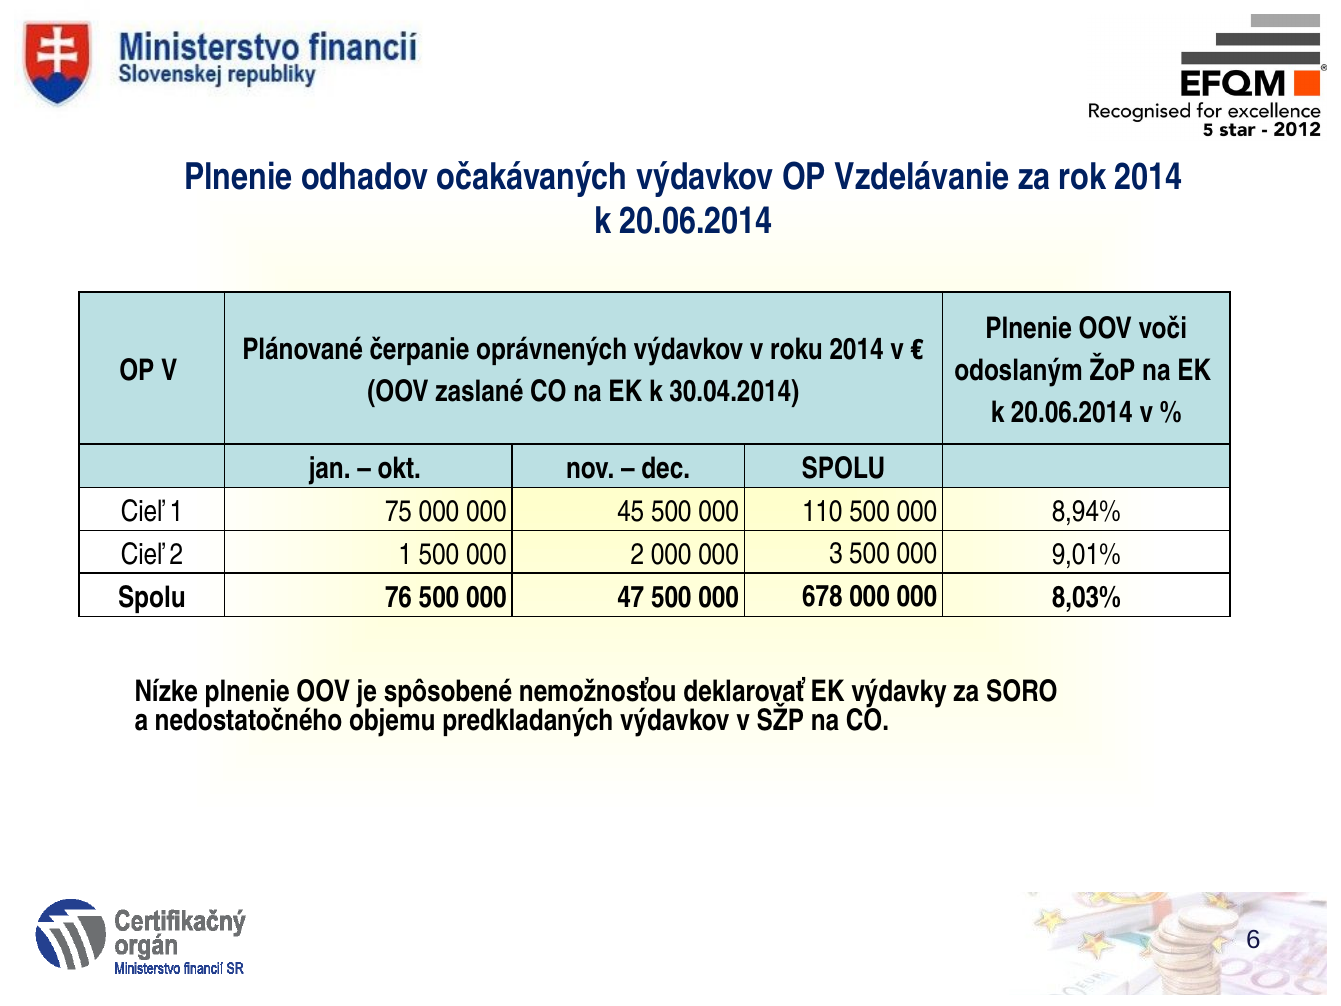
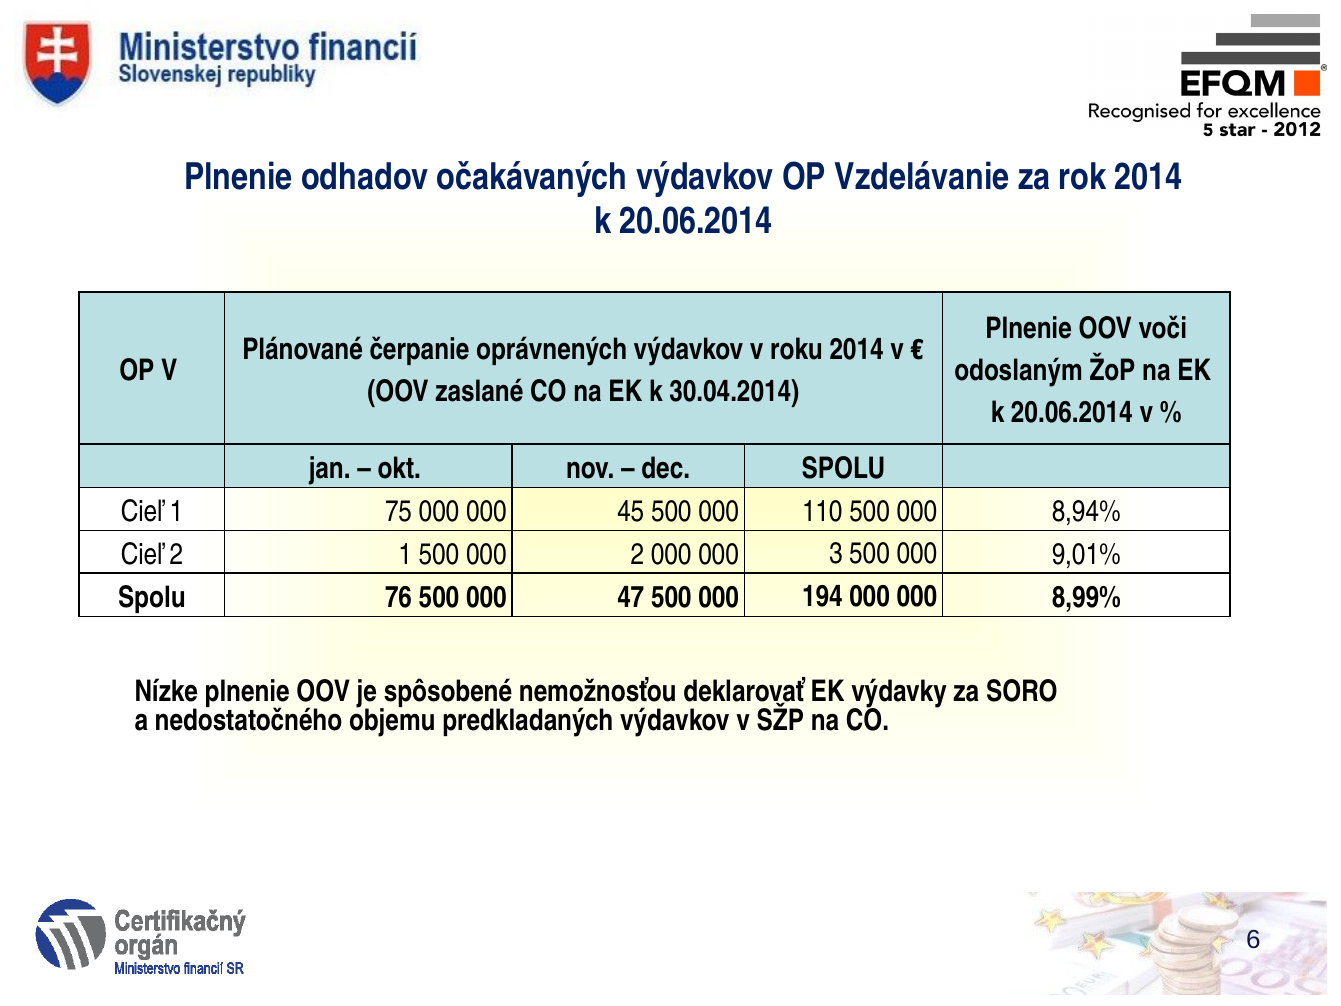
678: 678 -> 194
8,03%: 8,03% -> 8,99%
